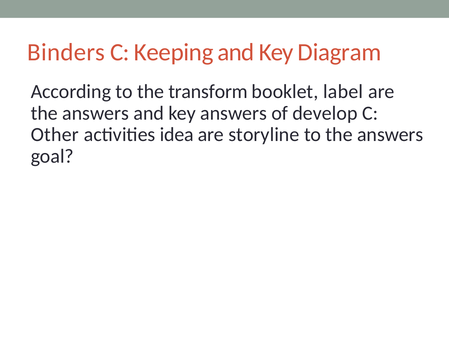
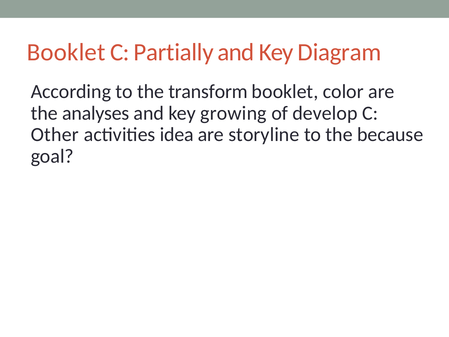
Binders at (66, 52): Binders -> Booklet
Keeping: Keeping -> Partially
label: label -> color
answers at (96, 113): answers -> analyses
key answers: answers -> growing
to the answers: answers -> because
